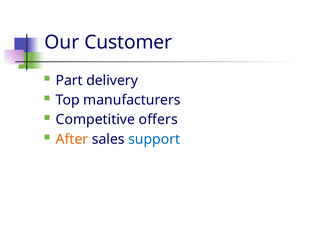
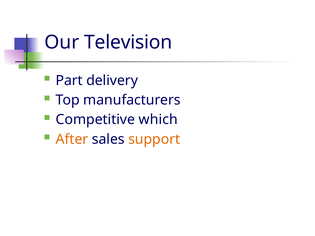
Customer: Customer -> Television
offers: offers -> which
support colour: blue -> orange
